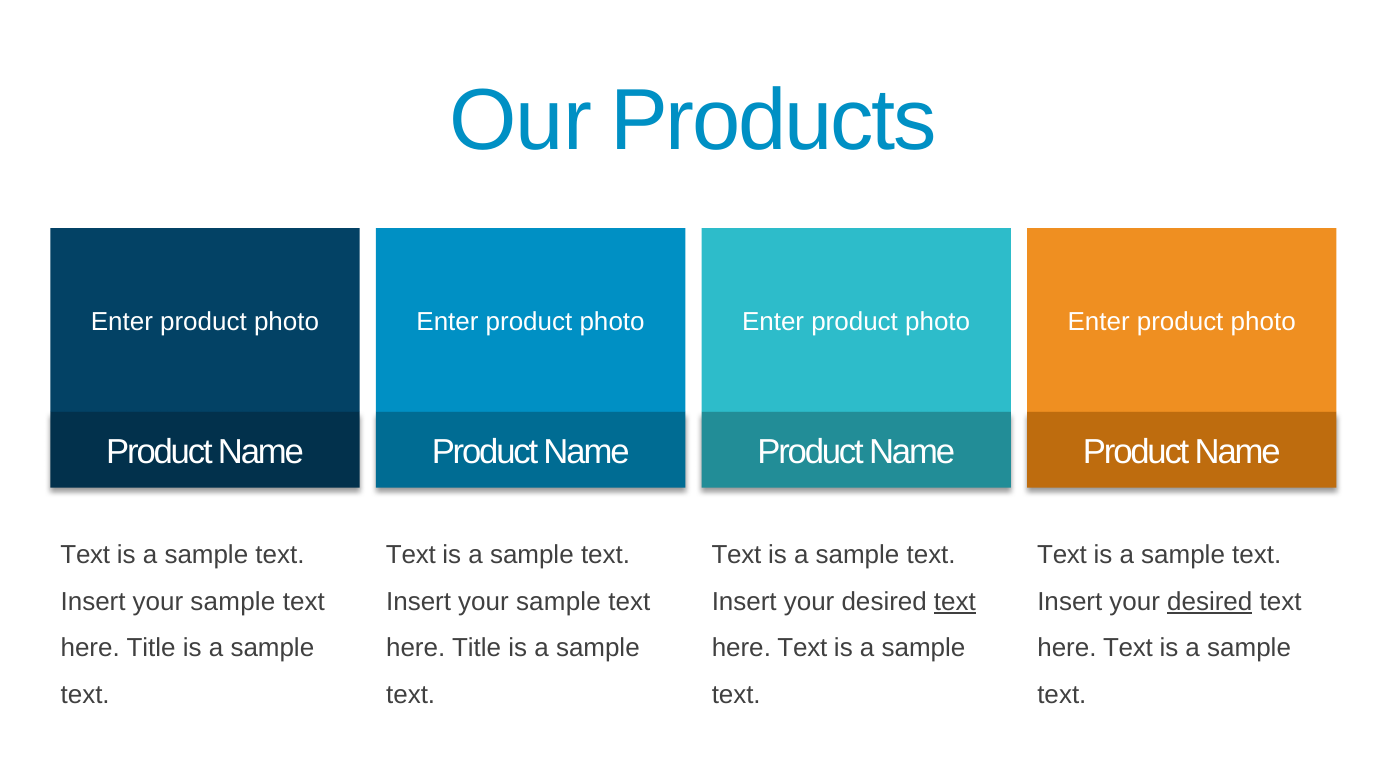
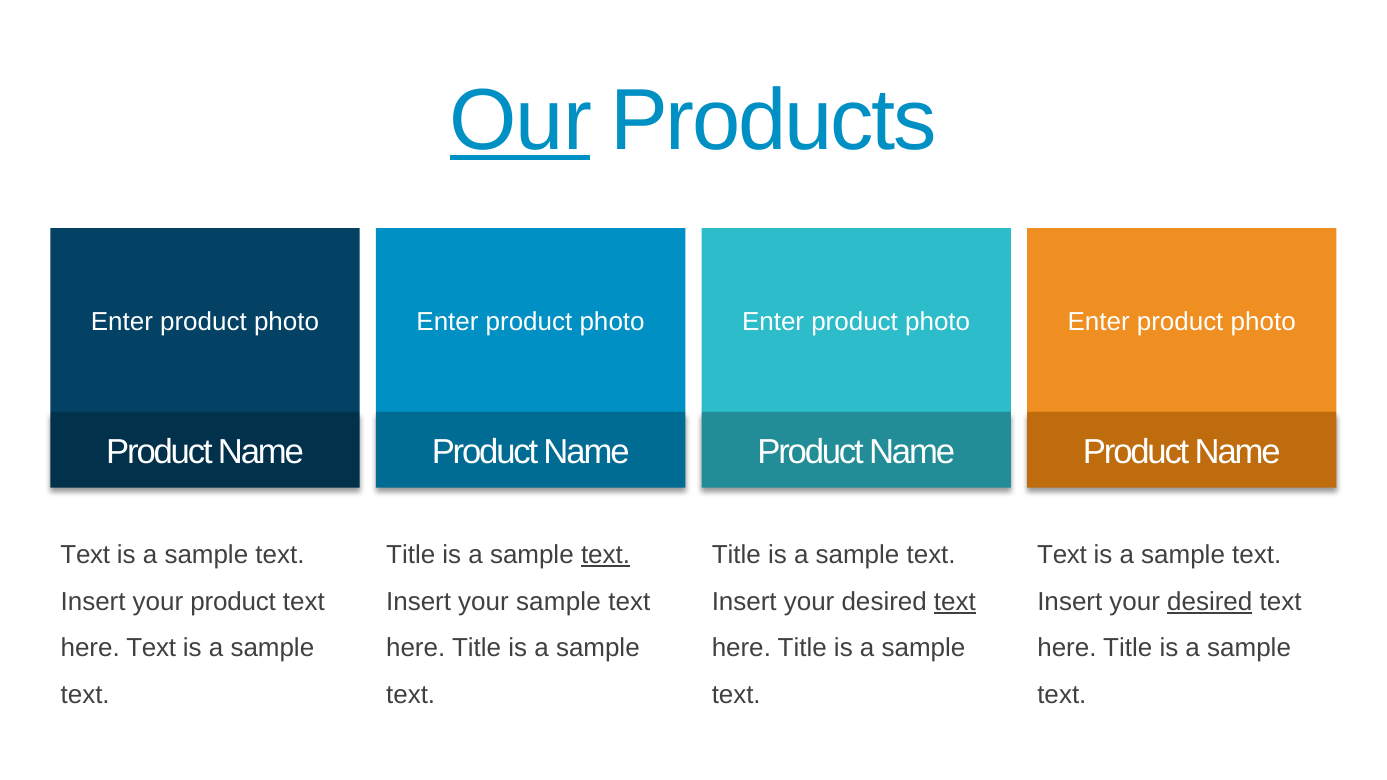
Our underline: none -> present
Text at (411, 555): Text -> Title
text at (606, 555) underline: none -> present
Text at (736, 555): Text -> Title
sample at (233, 602): sample -> product
Title at (151, 649): Title -> Text
Text at (802, 649): Text -> Title
Text at (1128, 649): Text -> Title
